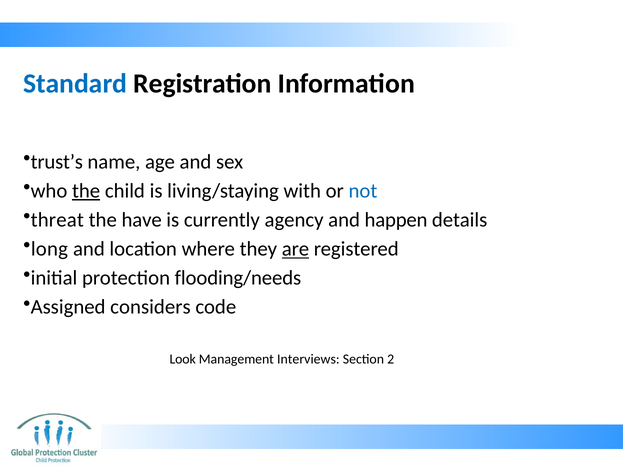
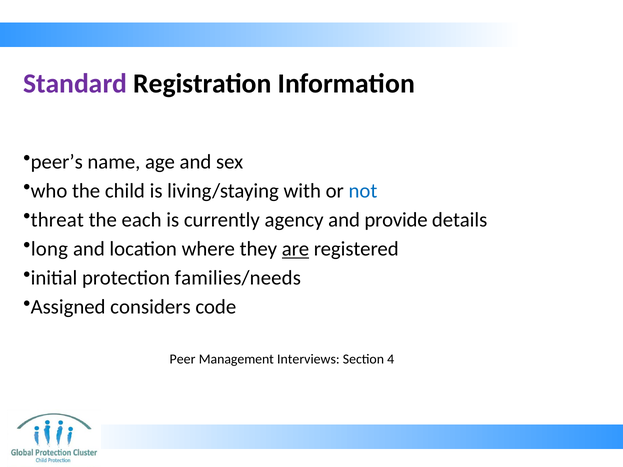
Standard colour: blue -> purple
trust’s: trust’s -> peer’s
the at (86, 191) underline: present -> none
have: have -> each
happen: happen -> provide
flooding/needs: flooding/needs -> families/needs
Look: Look -> Peer
2: 2 -> 4
